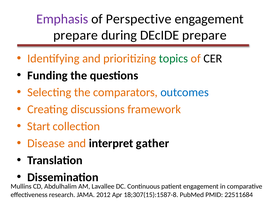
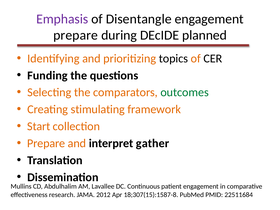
Perspective: Perspective -> Disentangle
DEcIDE prepare: prepare -> planned
topics colour: green -> black
outcomes colour: blue -> green
discussions: discussions -> stimulating
Disease at (46, 143): Disease -> Prepare
